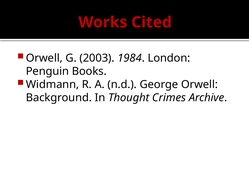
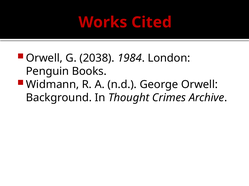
2003: 2003 -> 2038
